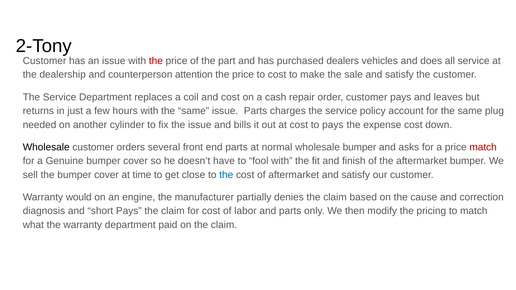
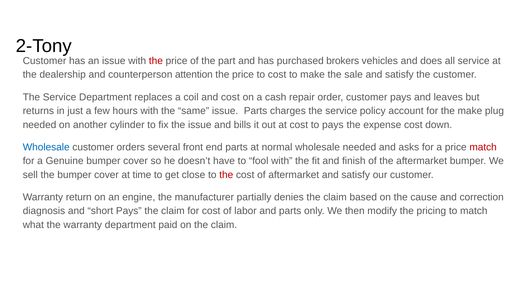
dealers: dealers -> brokers
for the same: same -> make
Wholesale at (46, 147) colour: black -> blue
wholesale bumper: bumper -> needed
the at (226, 175) colour: blue -> red
would: would -> return
